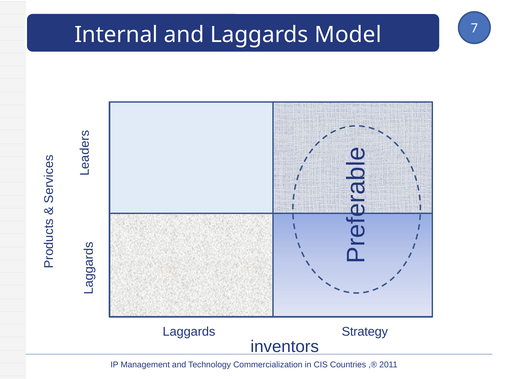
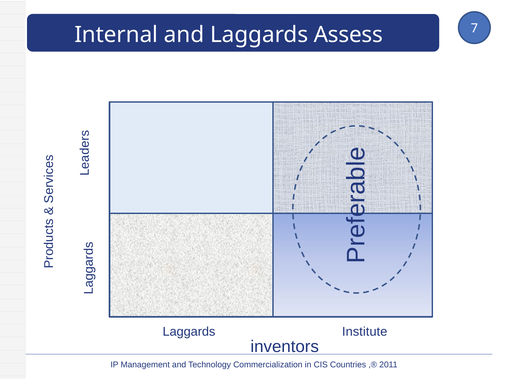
Model: Model -> Assess
Strategy: Strategy -> Institute
